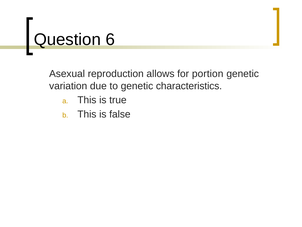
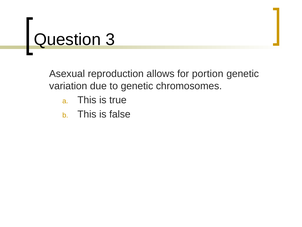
6: 6 -> 3
characteristics: characteristics -> chromosomes
